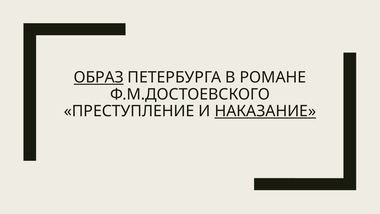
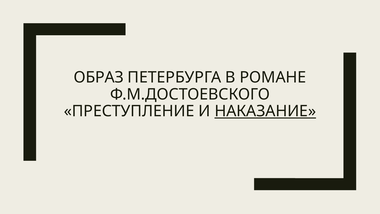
ОБРАЗ underline: present -> none
